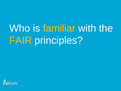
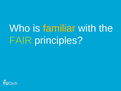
FAIR colour: yellow -> light green
